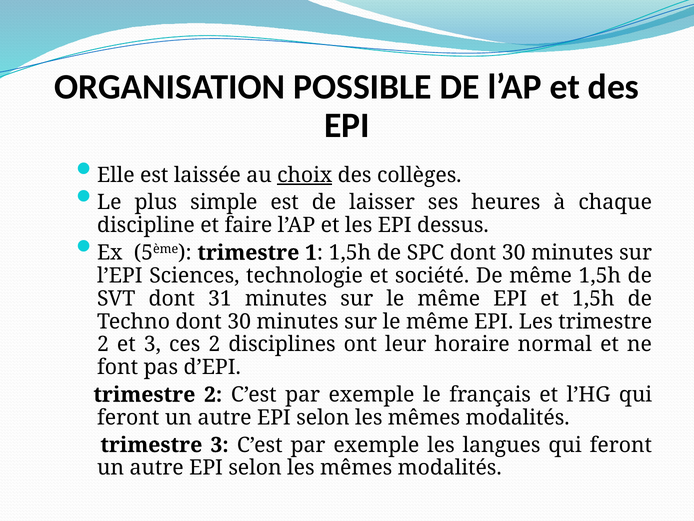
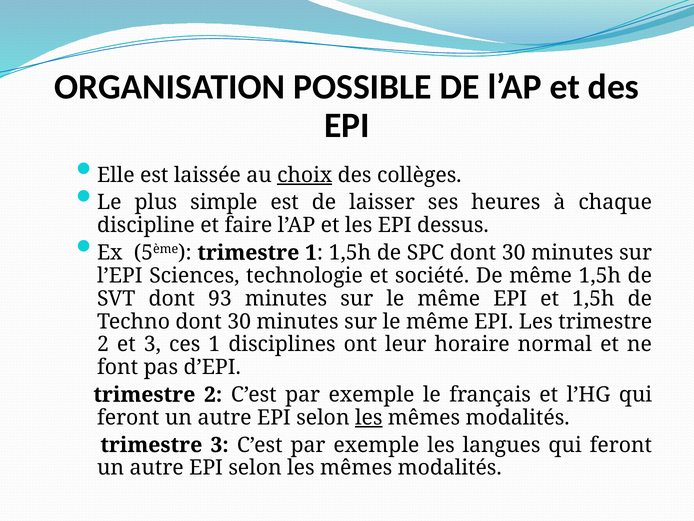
31: 31 -> 93
ces 2: 2 -> 1
les at (369, 417) underline: none -> present
